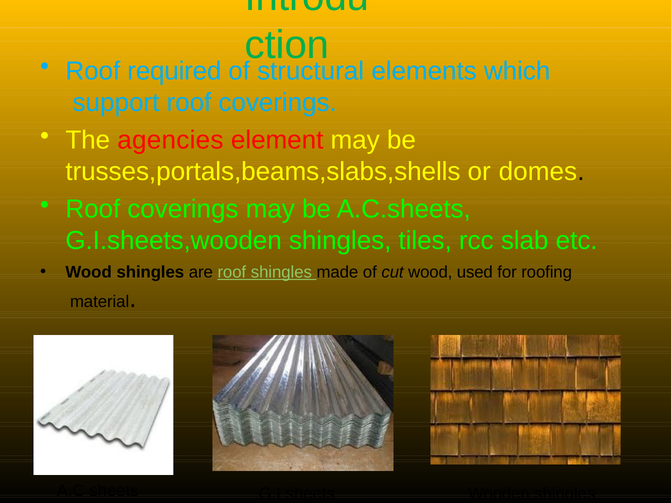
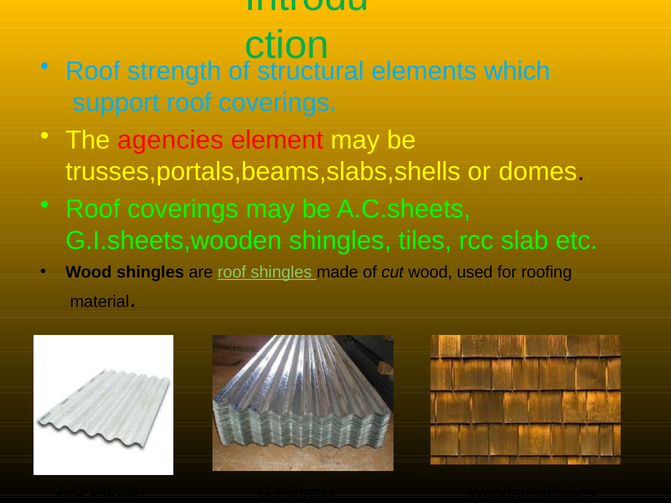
required: required -> strength
